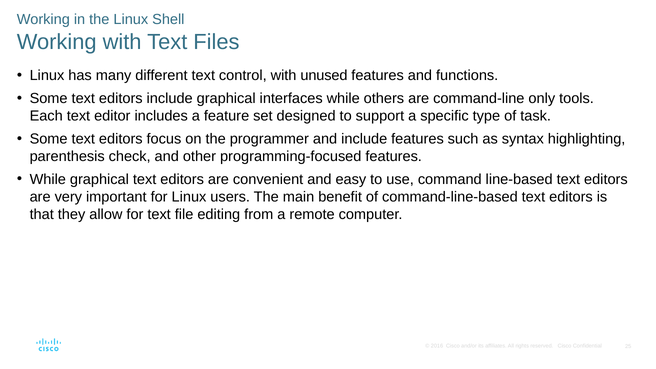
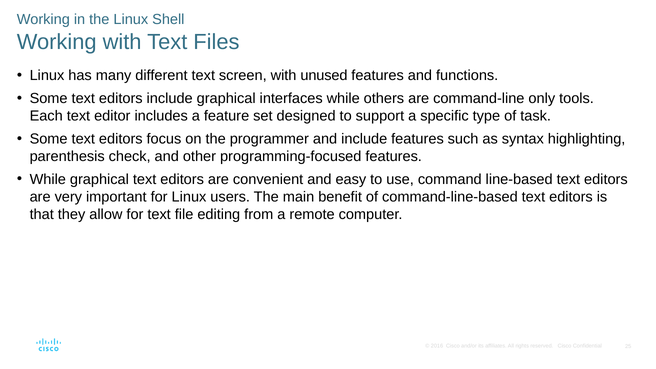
control: control -> screen
